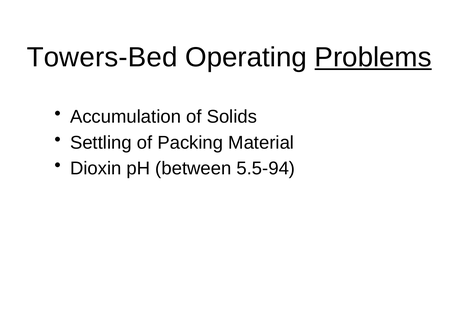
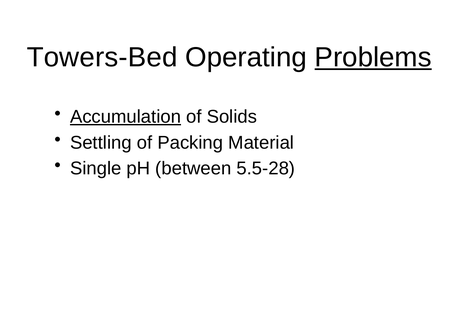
Accumulation underline: none -> present
Dioxin: Dioxin -> Single
5.5-94: 5.5-94 -> 5.5-28
